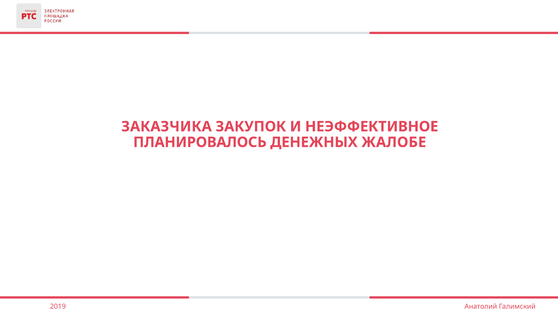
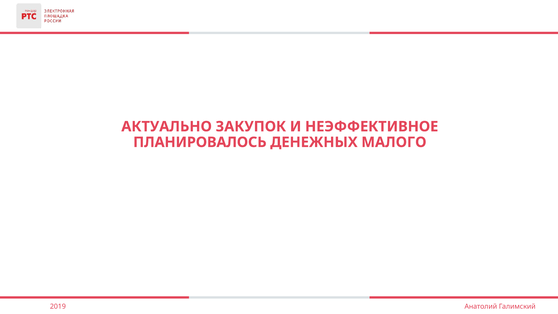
ЗАКАЗЧИКА: ЗАКАЗЧИКА -> АКТУАЛЬНО
ЖАЛОБЕ: ЖАЛОБЕ -> МАЛОГО
